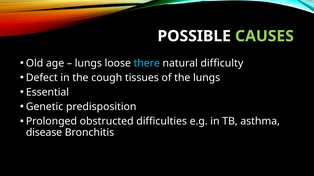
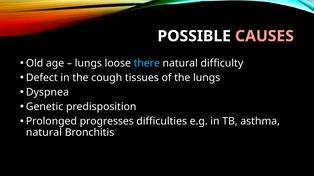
CAUSES colour: light green -> pink
Essential: Essential -> Dyspnea
obstructed: obstructed -> progresses
disease at (44, 133): disease -> natural
